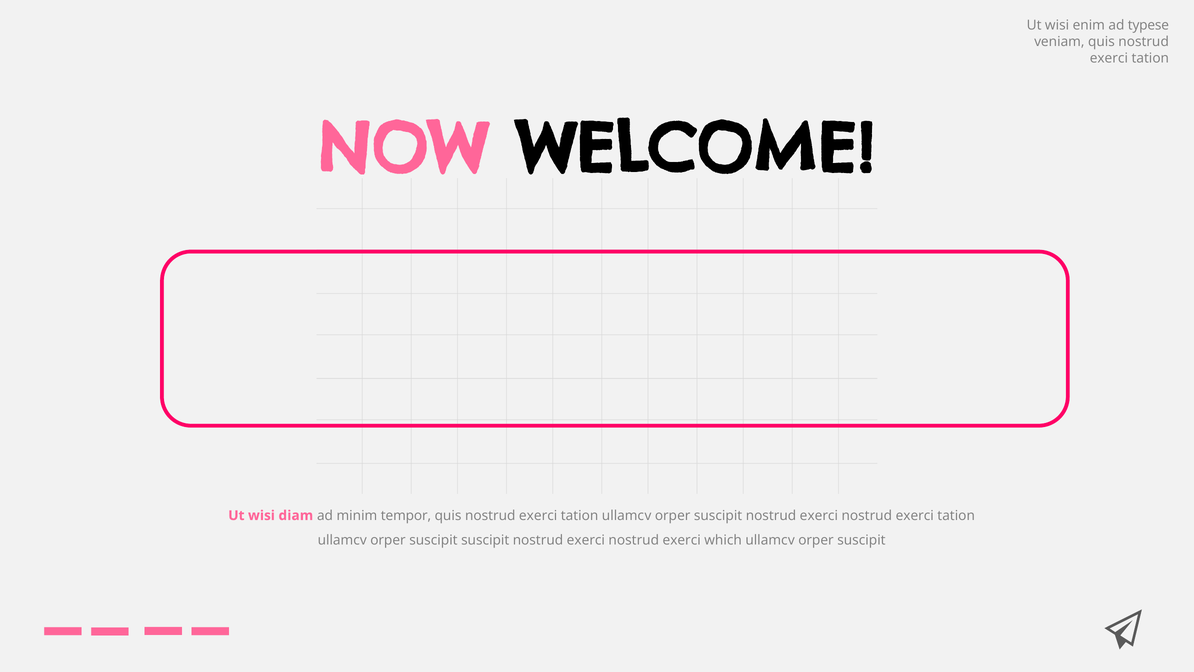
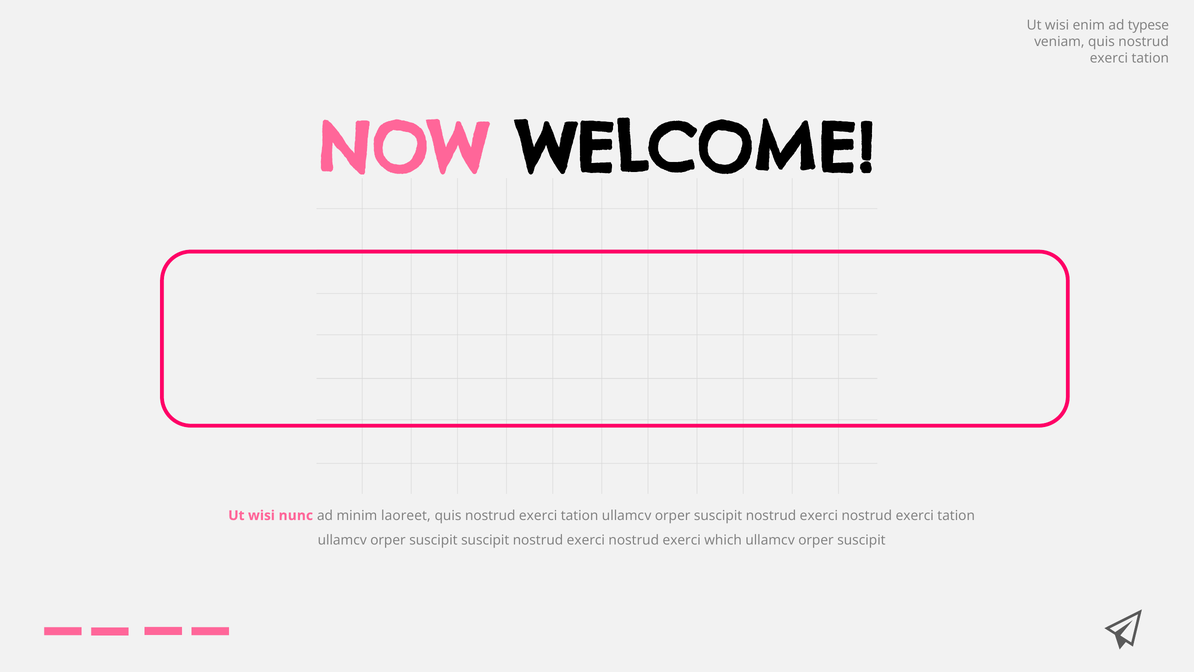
diam: diam -> nunc
tempor: tempor -> laoreet
